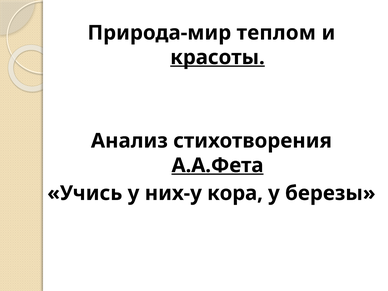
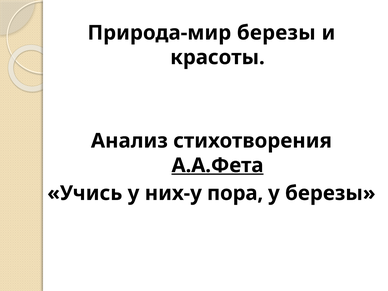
Природа-мир теплом: теплом -> березы
красоты underline: present -> none
кора: кора -> пора
